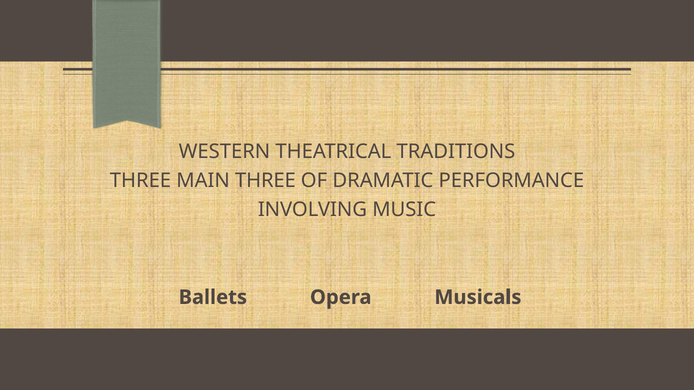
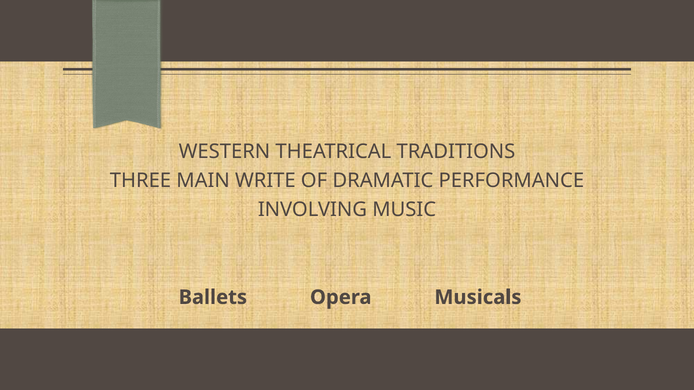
MAIN THREE: THREE -> WRITE
